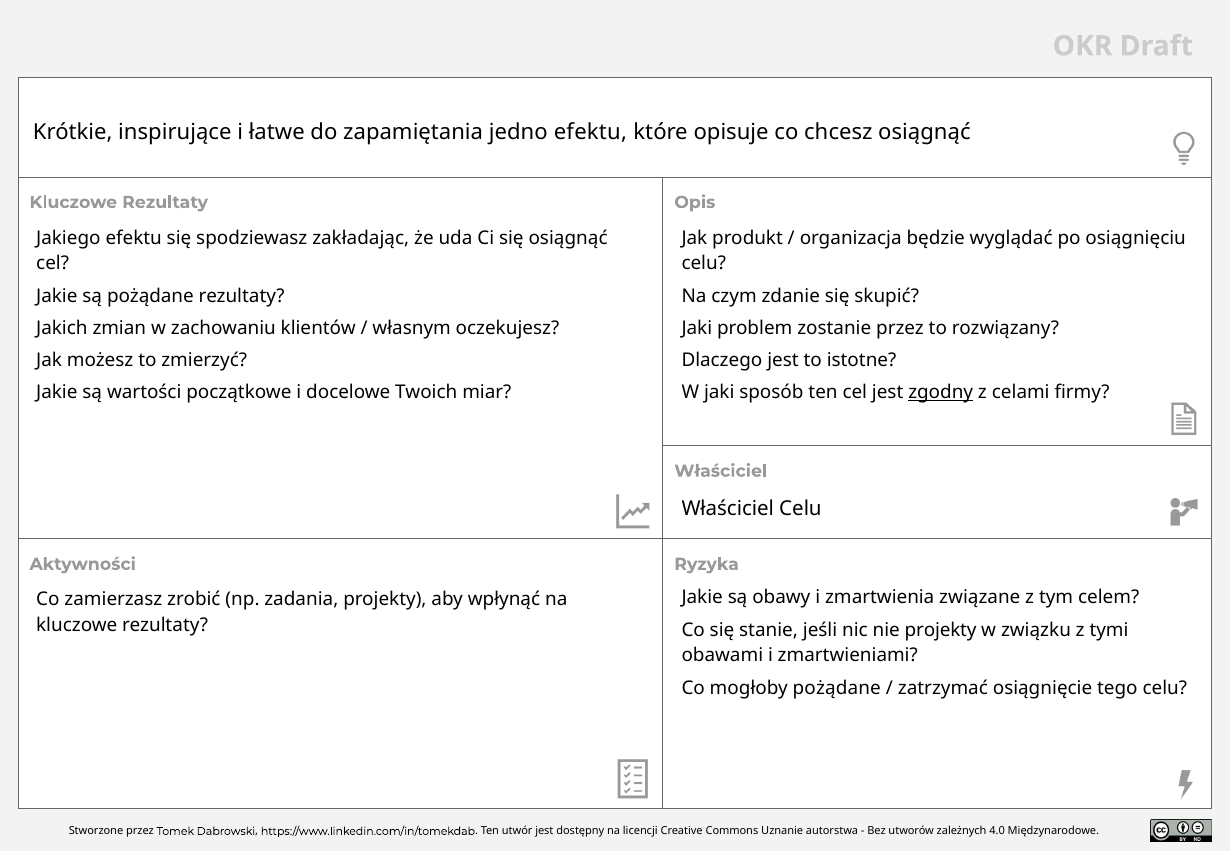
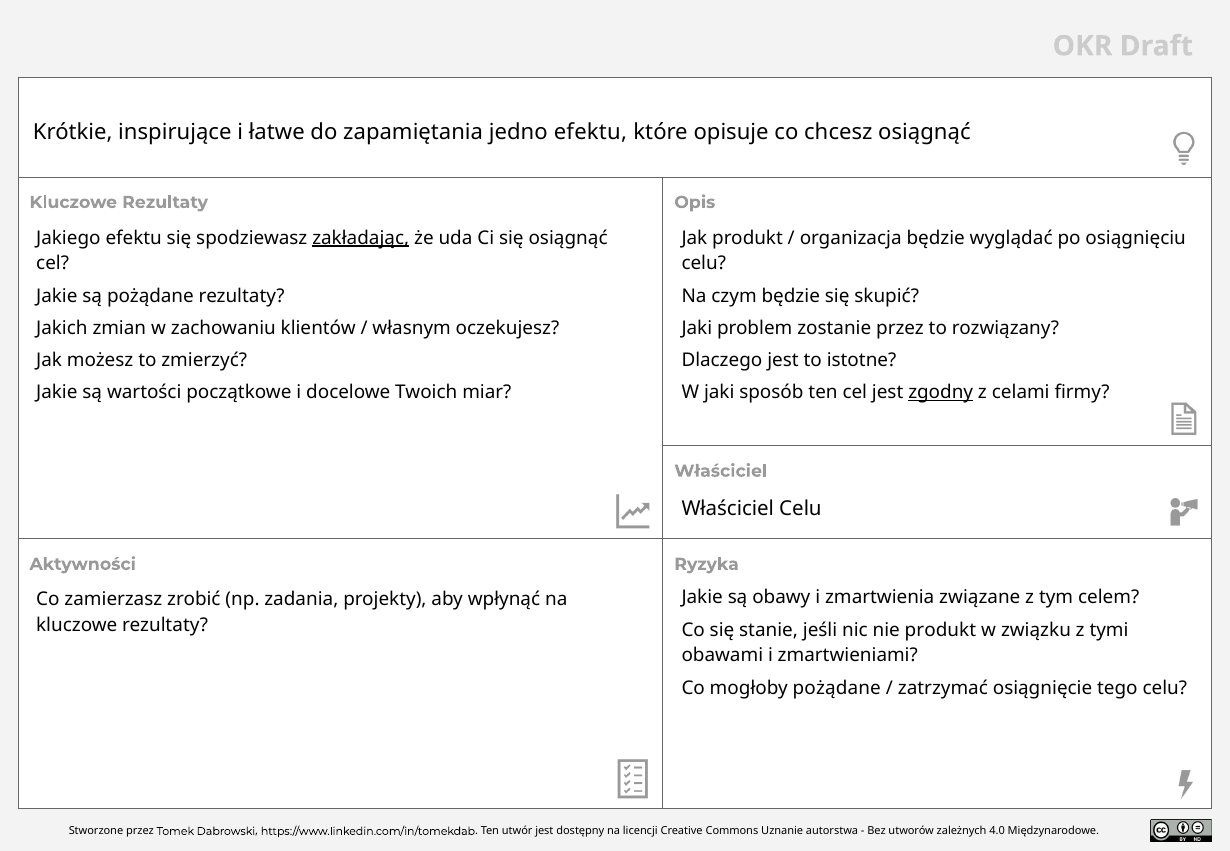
zakładając underline: none -> present
czym zdanie: zdanie -> będzie
nie projekty: projekty -> produkt
